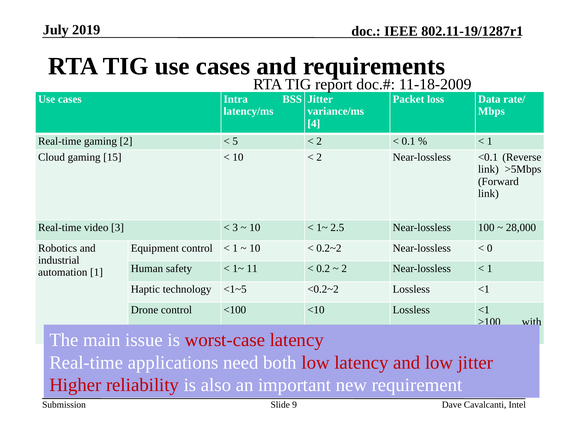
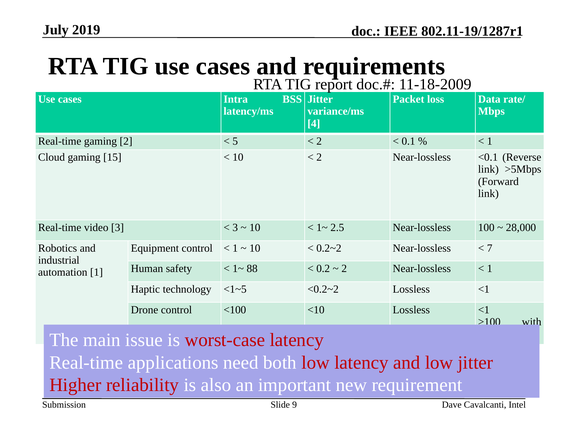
0: 0 -> 7
11: 11 -> 88
